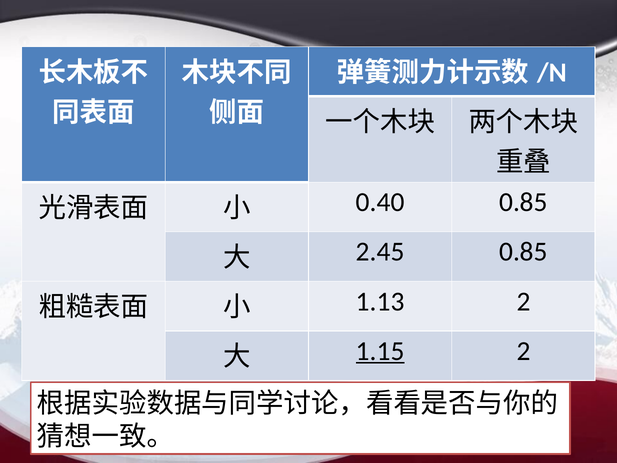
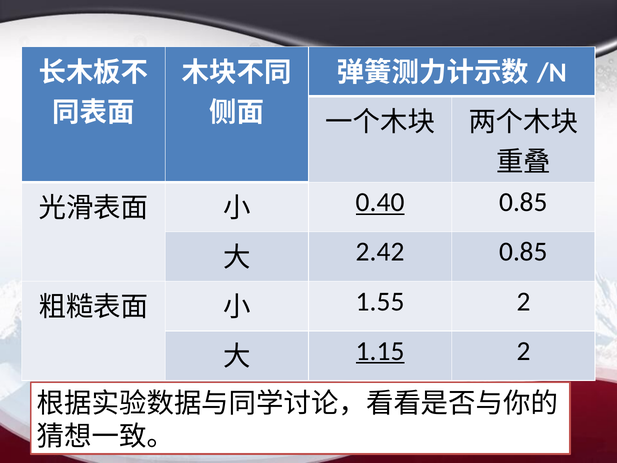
0.40 underline: none -> present
2.45: 2.45 -> 2.42
1.13: 1.13 -> 1.55
